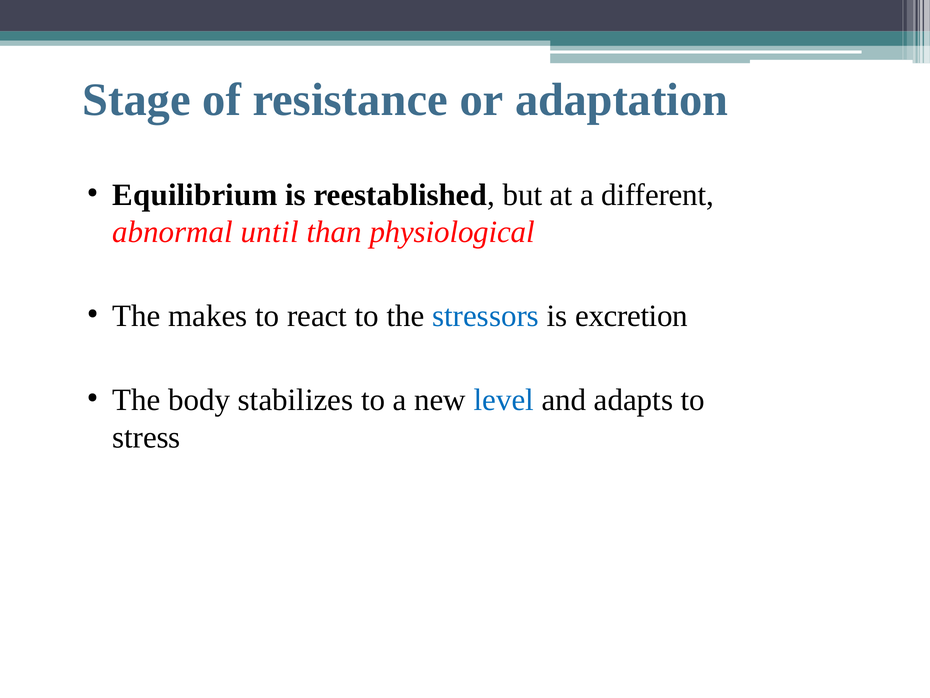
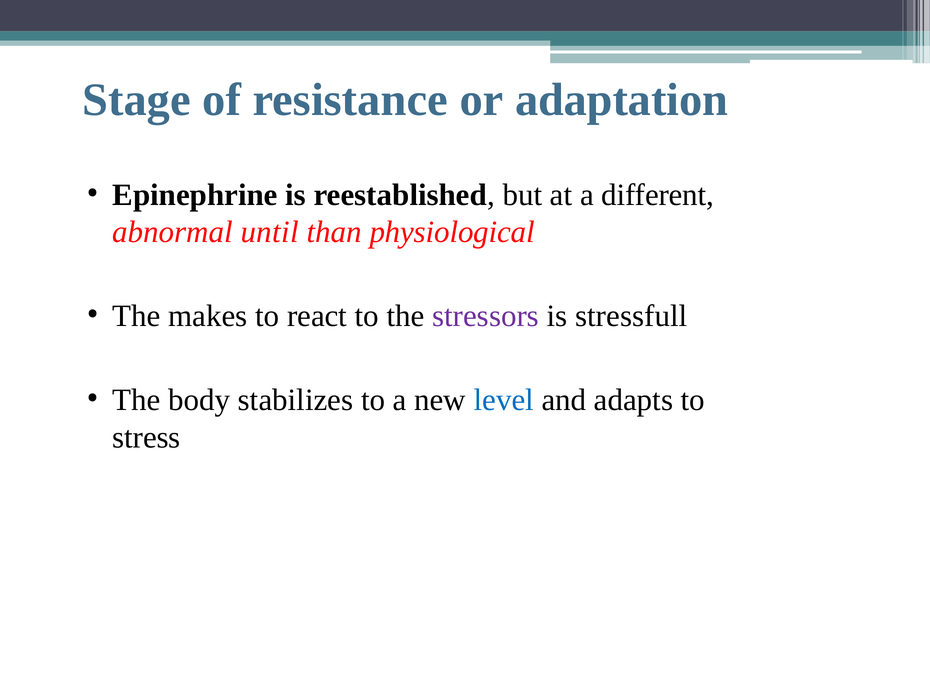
Equilibrium: Equilibrium -> Epinephrine
stressors colour: blue -> purple
excretion: excretion -> stressfull
